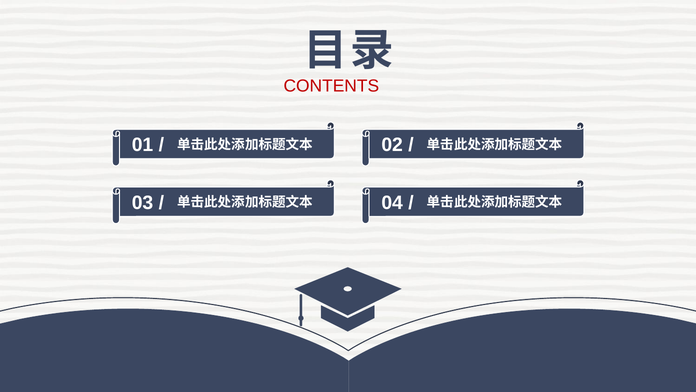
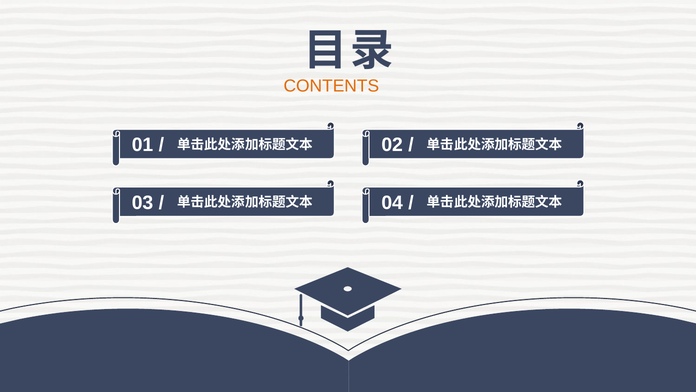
CONTENTS colour: red -> orange
